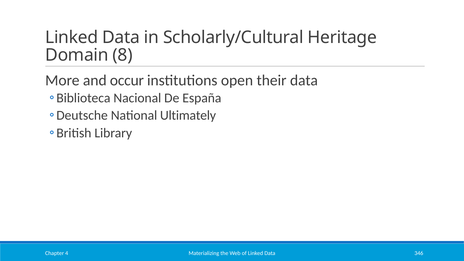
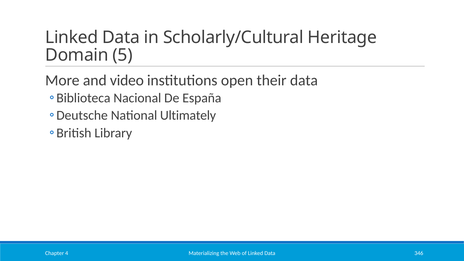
8: 8 -> 5
occur: occur -> video
